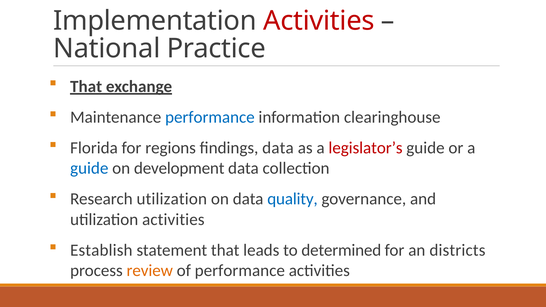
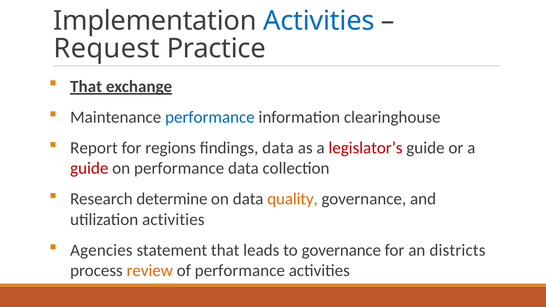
Activities at (319, 21) colour: red -> blue
National: National -> Request
Florida: Florida -> Report
guide at (89, 168) colour: blue -> red
on development: development -> performance
Research utilization: utilization -> determine
quality colour: blue -> orange
Establish: Establish -> Agencies
to determined: determined -> governance
